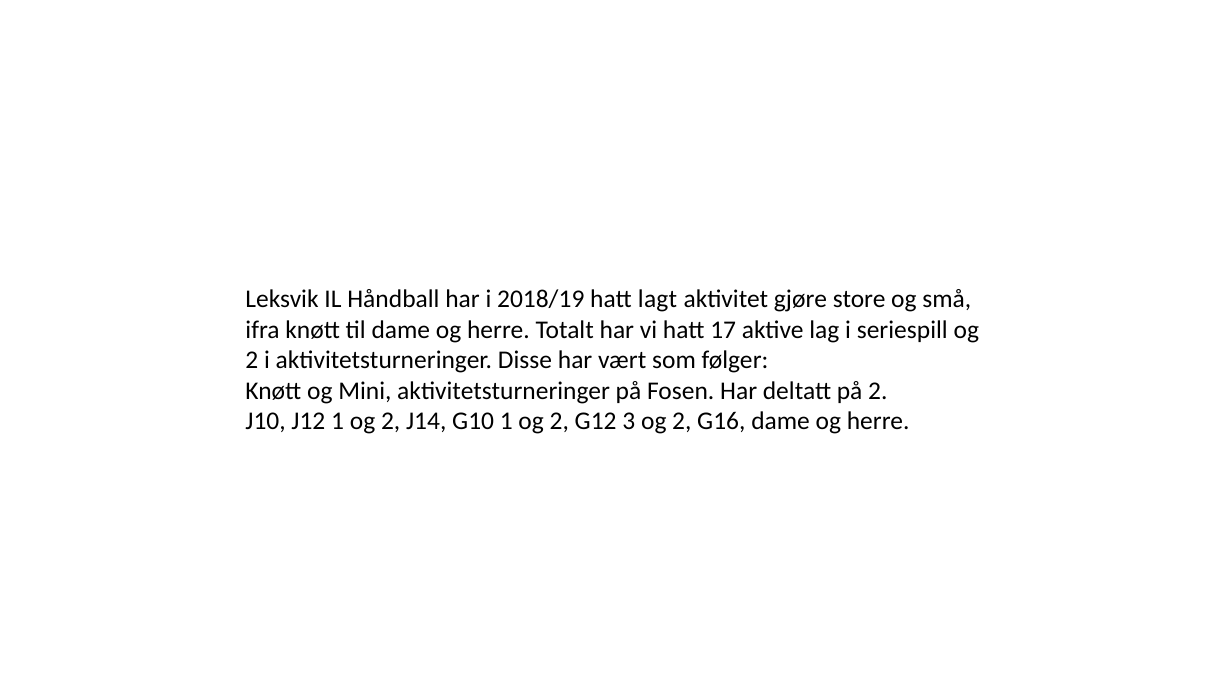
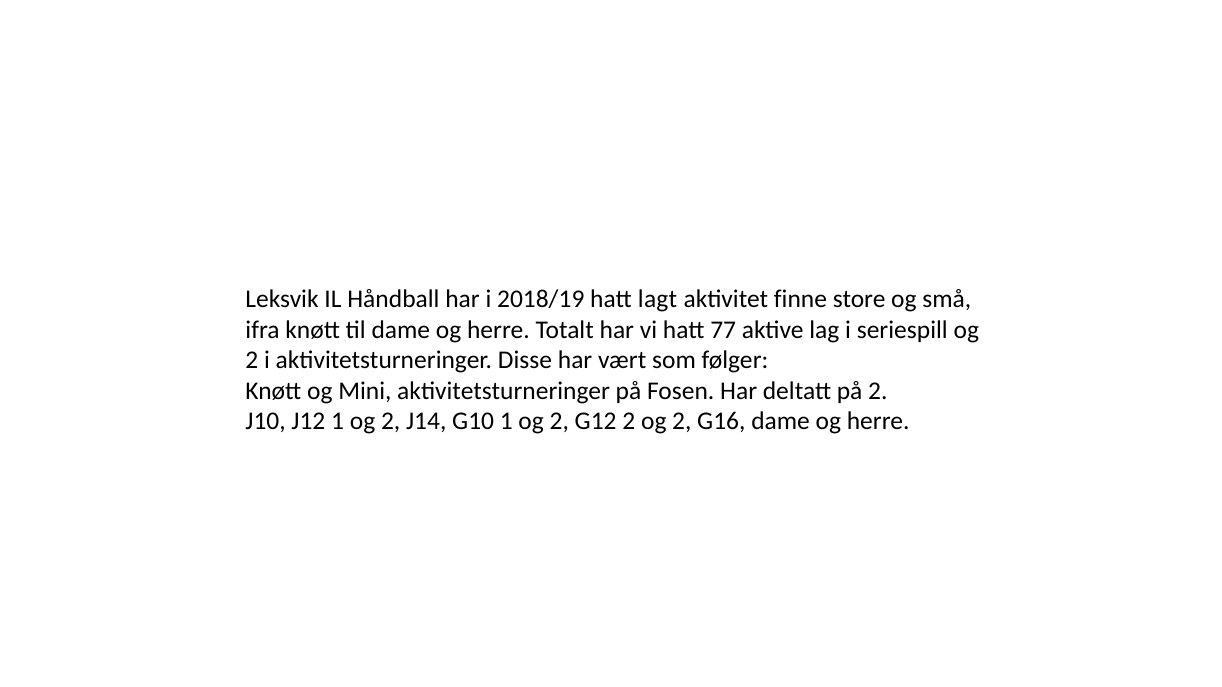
gjøre: gjøre -> finne
17: 17 -> 77
G12 3: 3 -> 2
